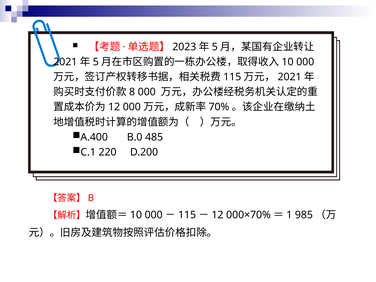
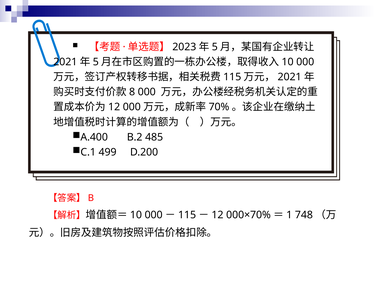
B.0: B.0 -> B.2
220: 220 -> 499
985: 985 -> 748
